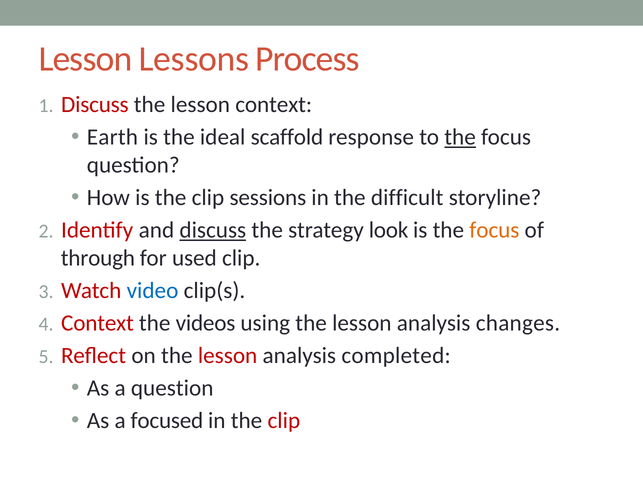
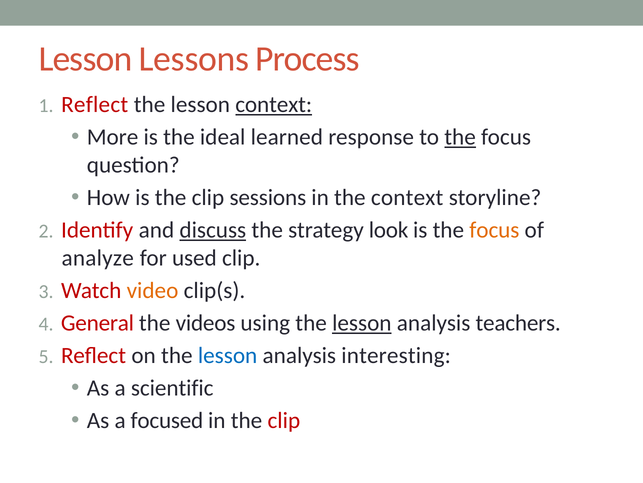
Discuss at (95, 105): Discuss -> Reflect
context at (274, 105) underline: none -> present
Earth: Earth -> More
scaffold: scaffold -> learned
the difficult: difficult -> context
through: through -> analyze
video colour: blue -> orange
Context at (97, 323): Context -> General
lesson at (362, 323) underline: none -> present
changes: changes -> teachers
lesson at (228, 355) colour: red -> blue
completed: completed -> interesting
a question: question -> scientific
